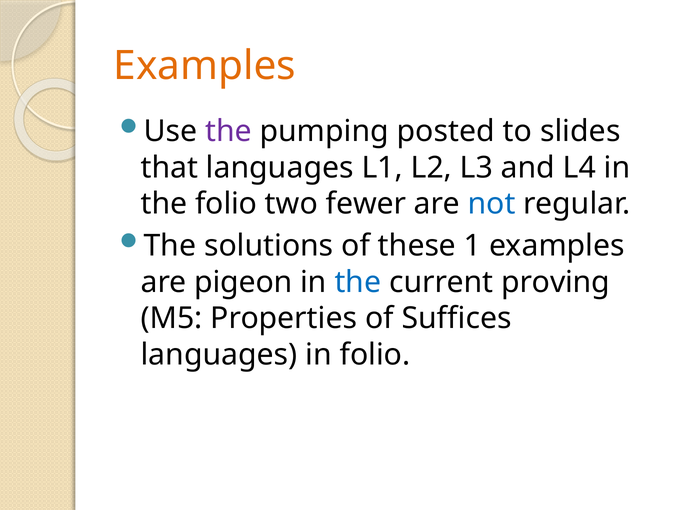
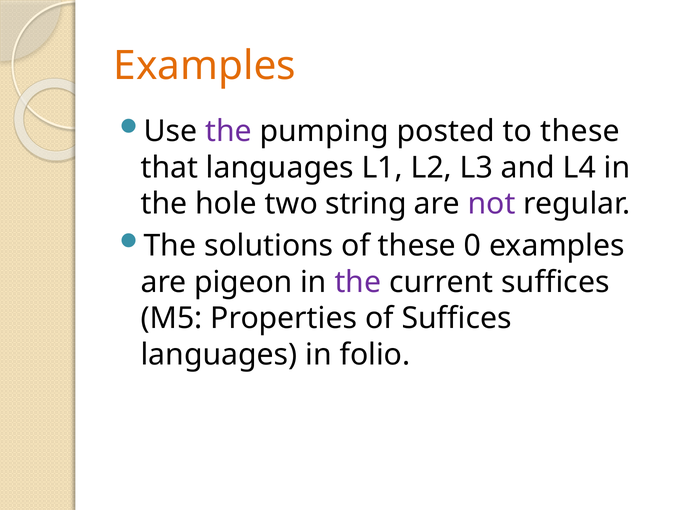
to slides: slides -> these
the folio: folio -> hole
fewer: fewer -> string
not colour: blue -> purple
1: 1 -> 0
the at (358, 282) colour: blue -> purple
current proving: proving -> suffices
